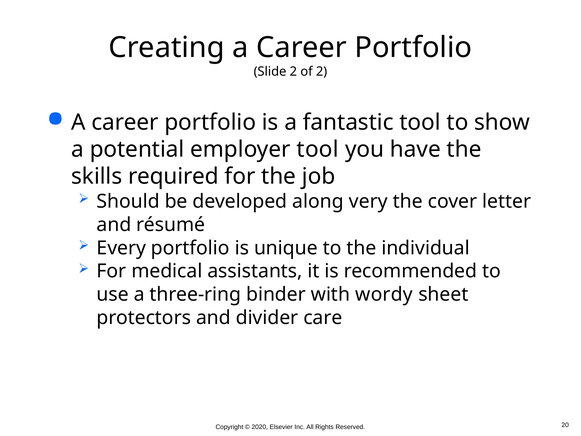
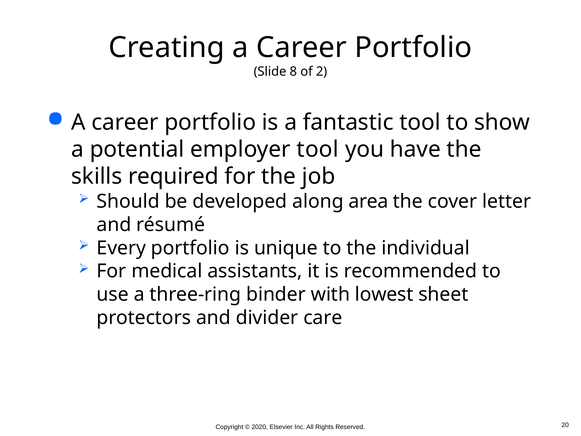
Slide 2: 2 -> 8
very: very -> area
wordy: wordy -> lowest
